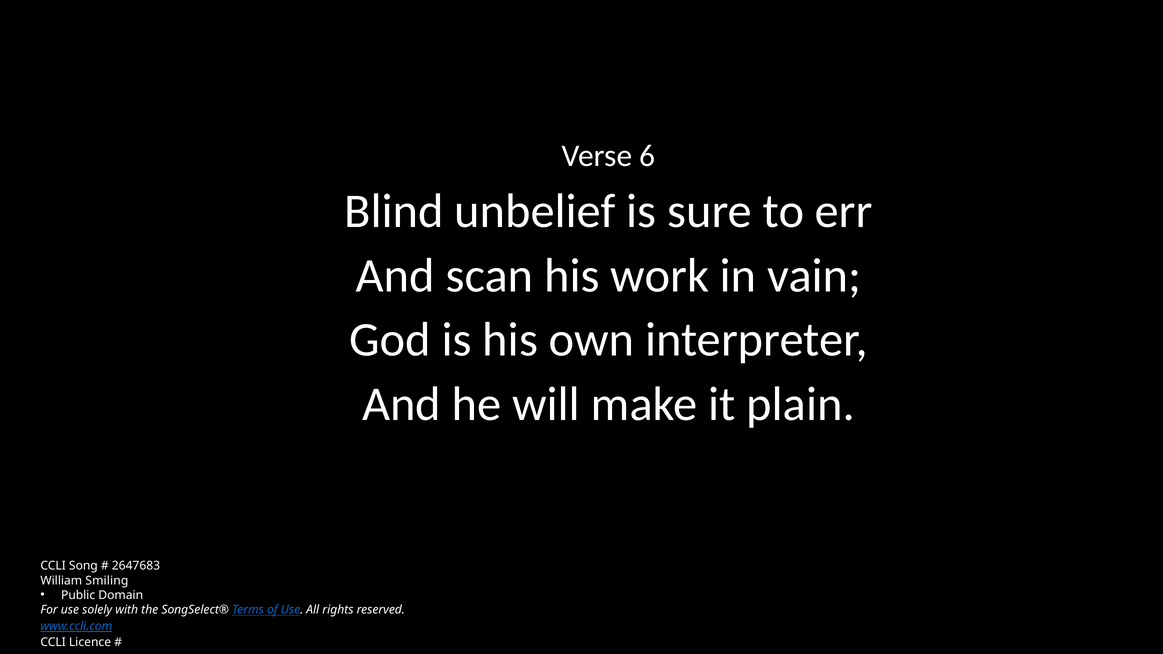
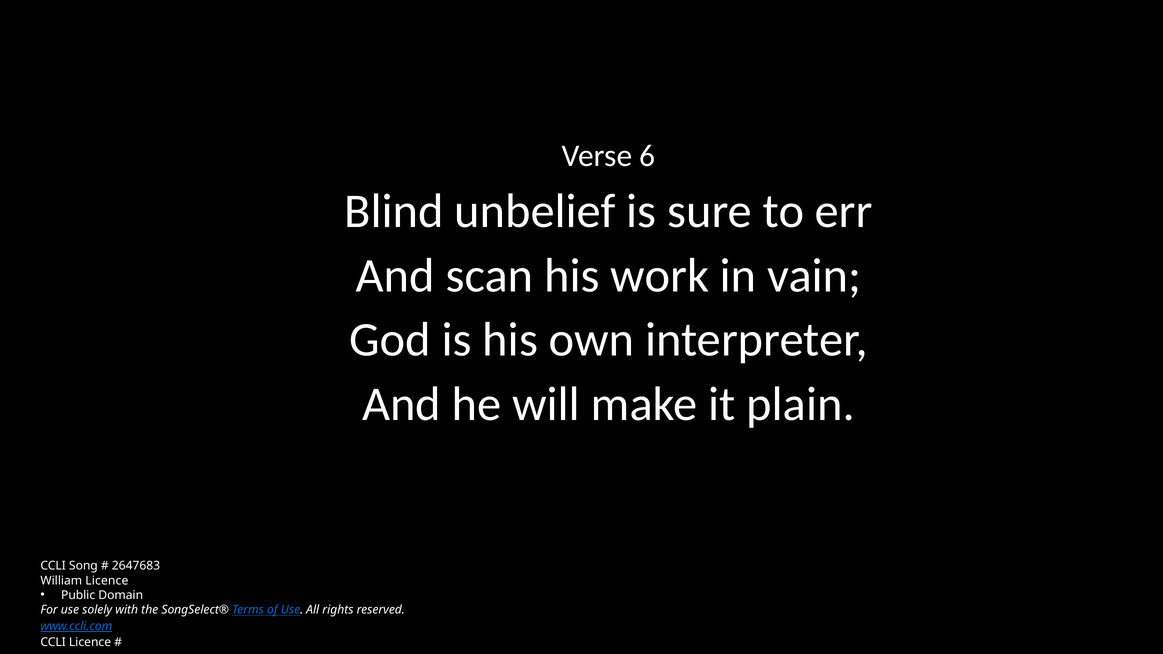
William Smiling: Smiling -> Licence
